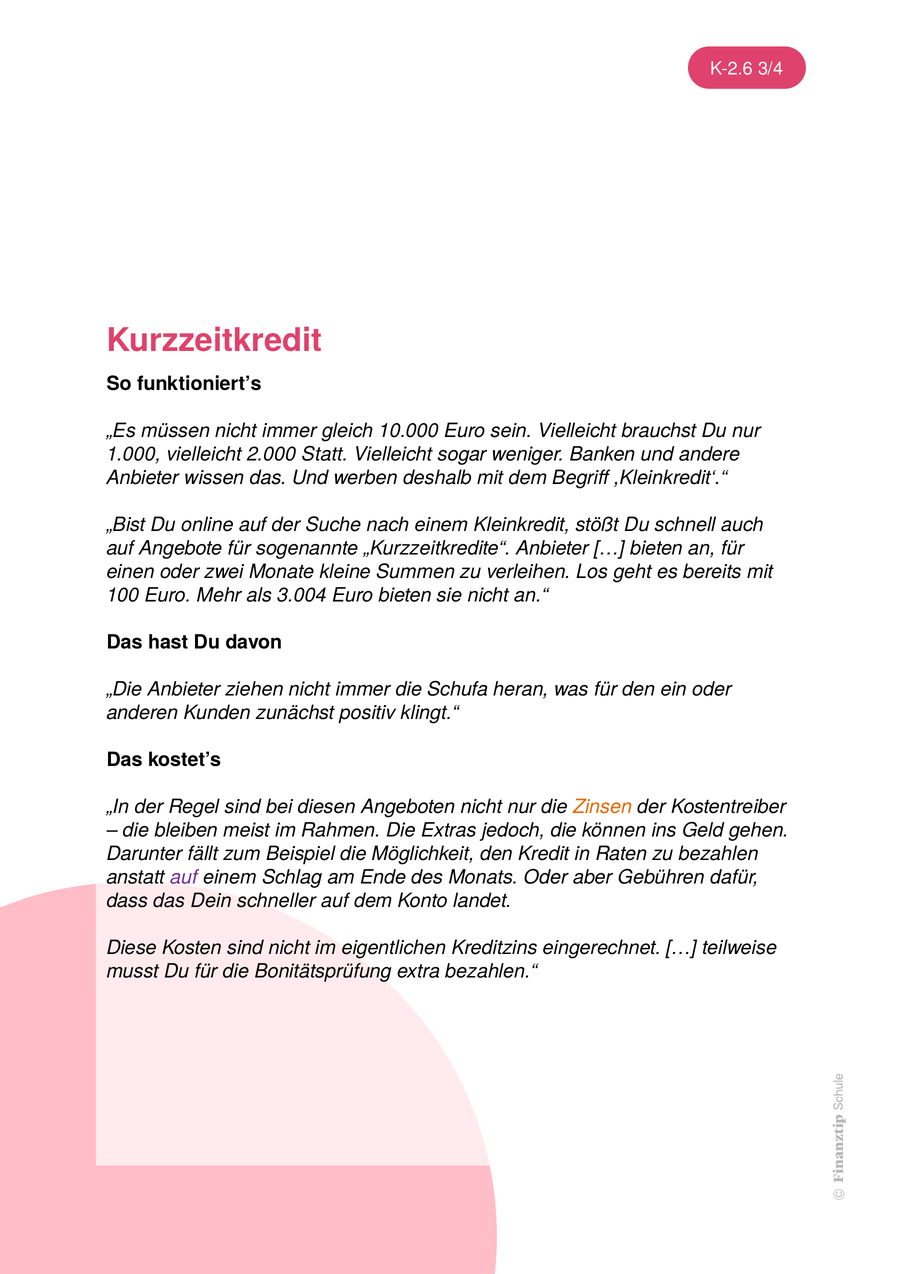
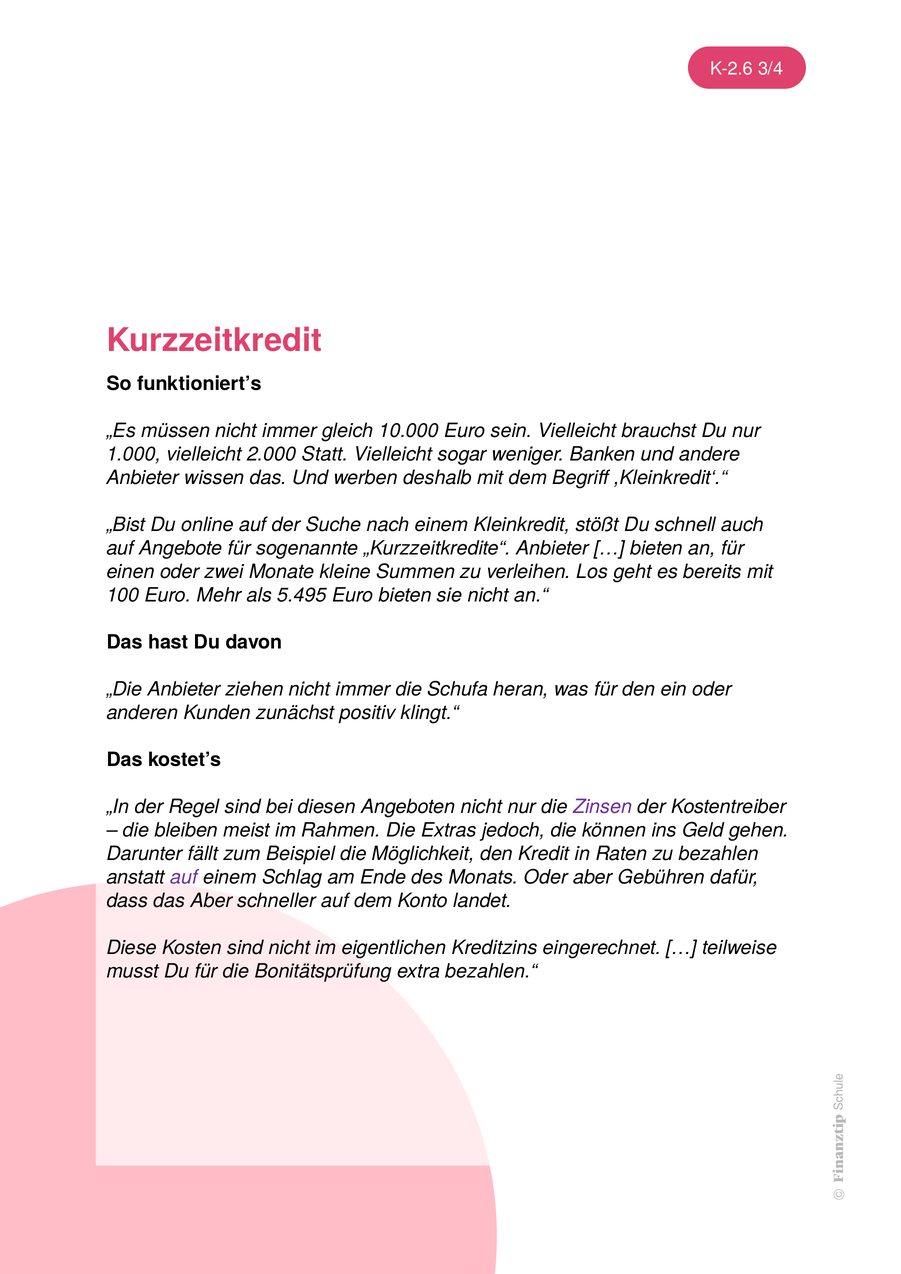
3.004: 3.004 -> 5.495
Zinsen colour: orange -> purple
das Dein: Dein -> Aber
